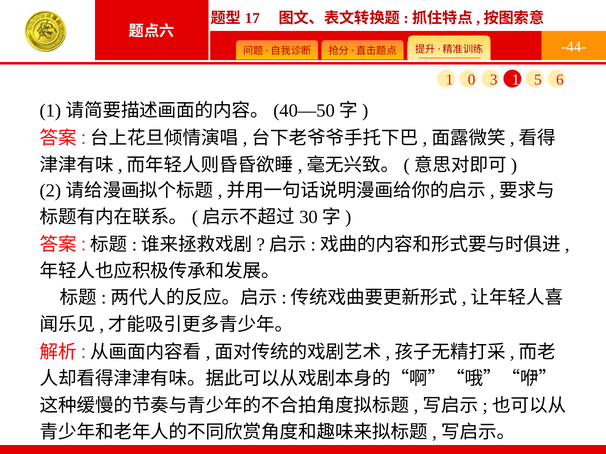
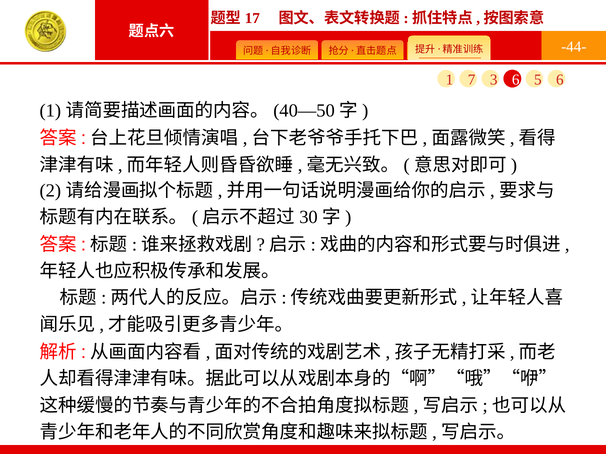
0: 0 -> 7
3 1: 1 -> 6
